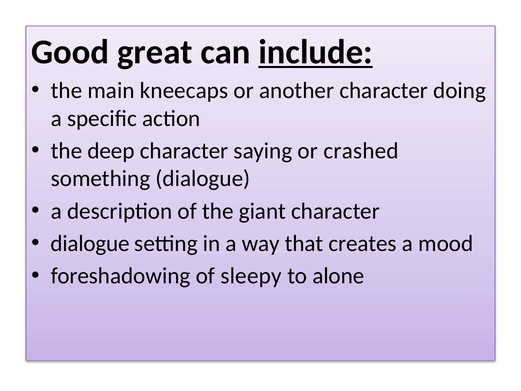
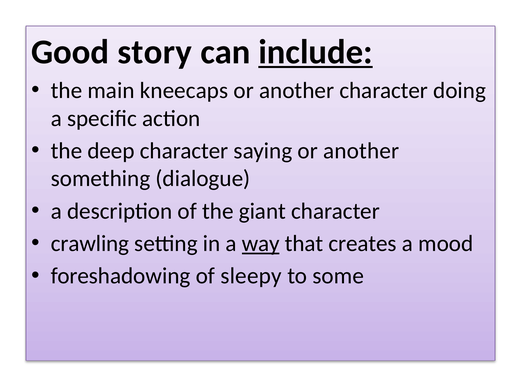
great: great -> story
saying or crashed: crashed -> another
dialogue at (90, 243): dialogue -> crawling
way underline: none -> present
alone: alone -> some
